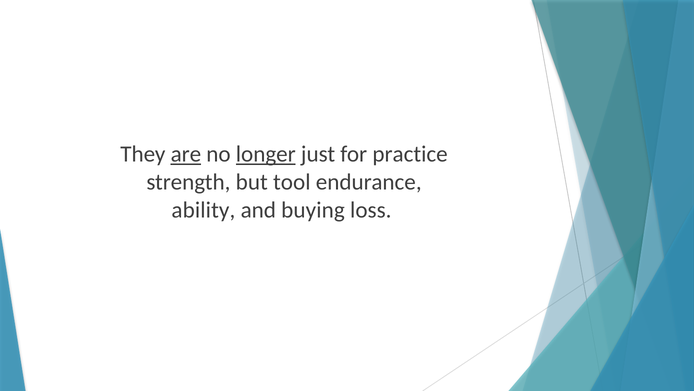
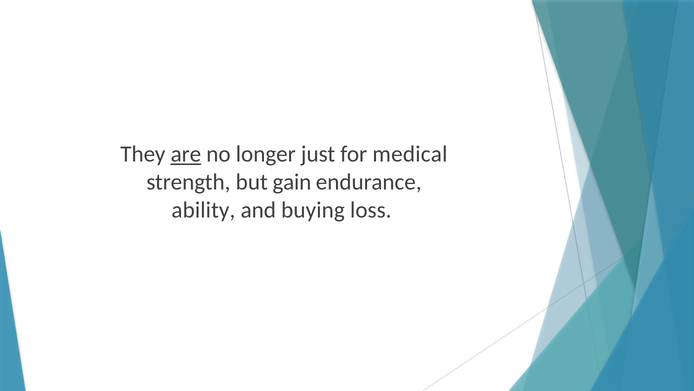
longer underline: present -> none
practice: practice -> medical
tool: tool -> gain
